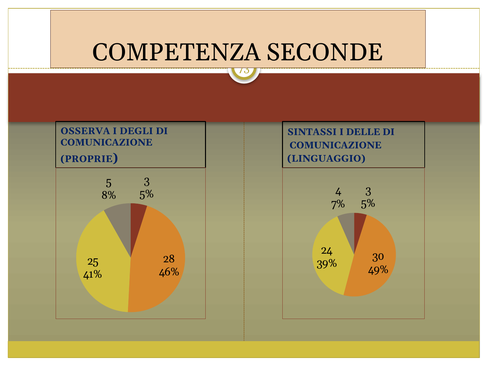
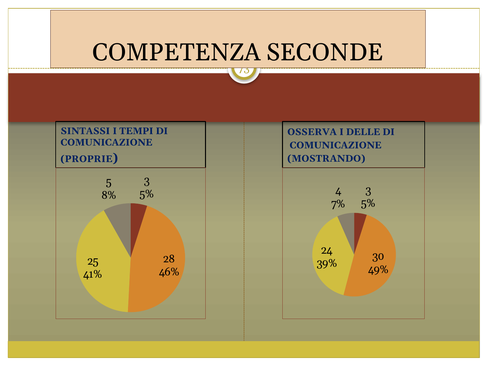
OSSERVA: OSSERVA -> SINTASSI
DEGLI: DEGLI -> TEMPI
SINTASSI: SINTASSI -> OSSERVA
LINGUAGGIO: LINGUAGGIO -> MOSTRANDO
